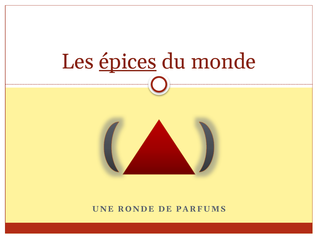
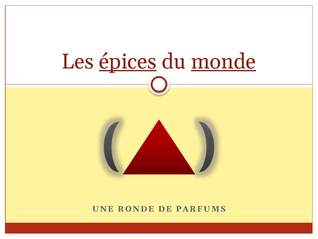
monde underline: none -> present
